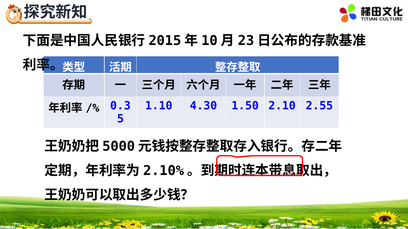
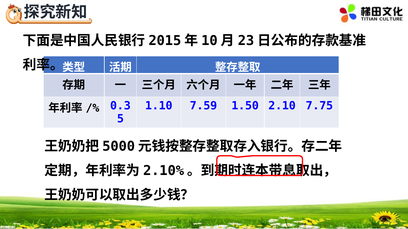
4.30: 4.30 -> 7.59
2.55: 2.55 -> 7.75
